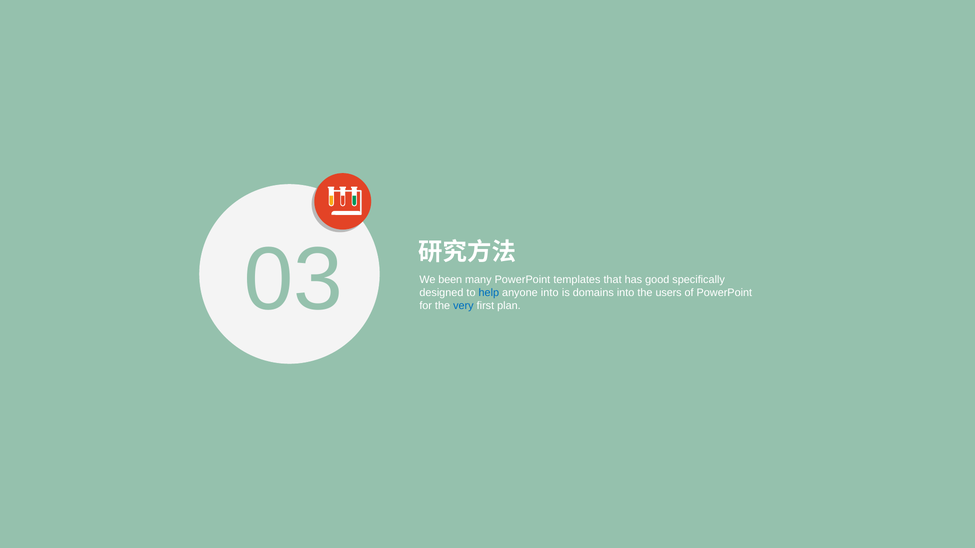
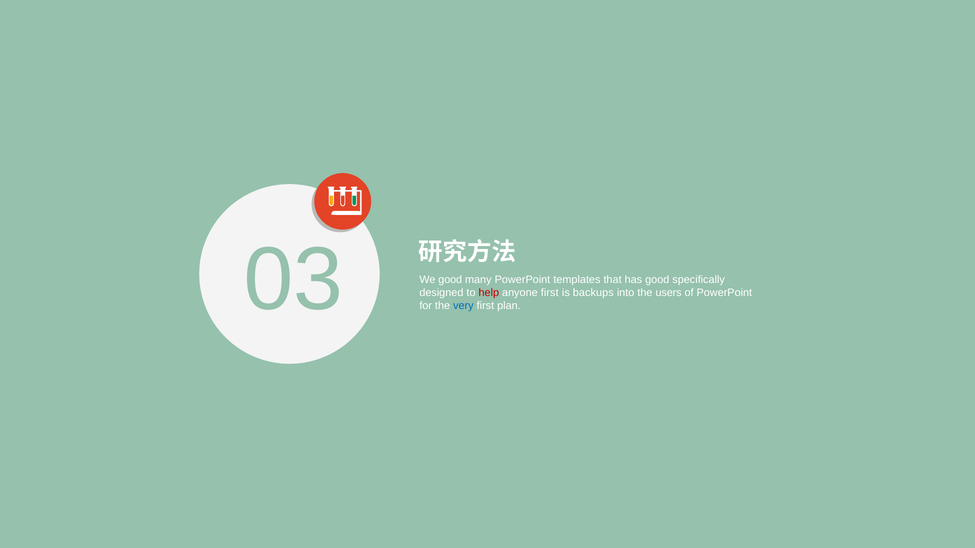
We been: been -> good
help colour: blue -> red
anyone into: into -> first
domains: domains -> backups
